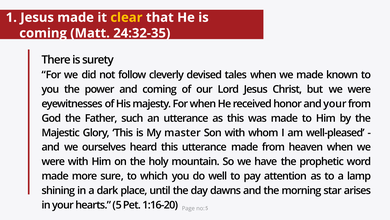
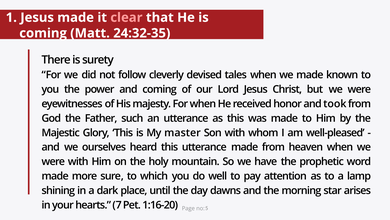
clear colour: yellow -> pink
and your: your -> took
5: 5 -> 7
